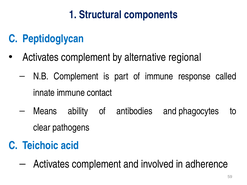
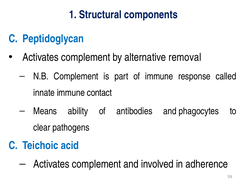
regional: regional -> removal
